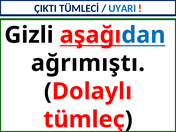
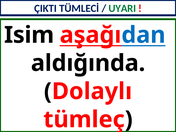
UYARI colour: blue -> green
Gizli: Gizli -> Isim
ağrımıştı: ağrımıştı -> aldığında
